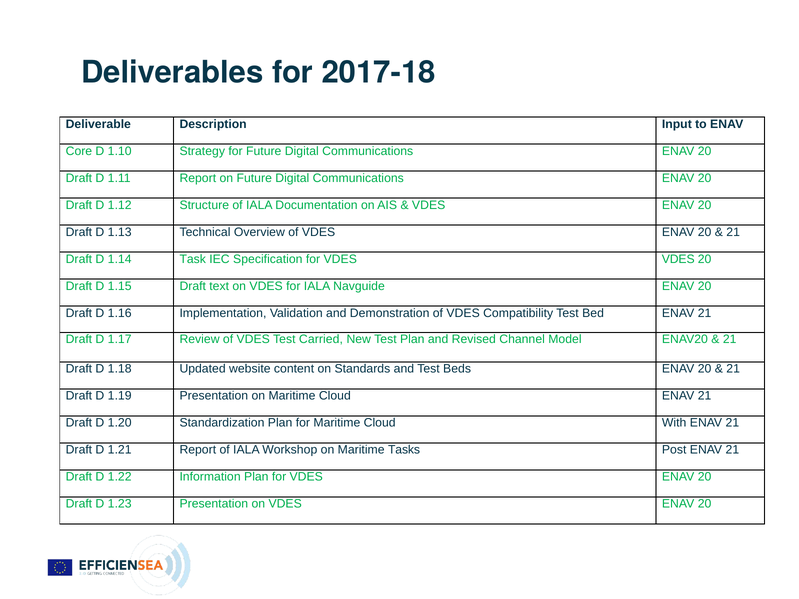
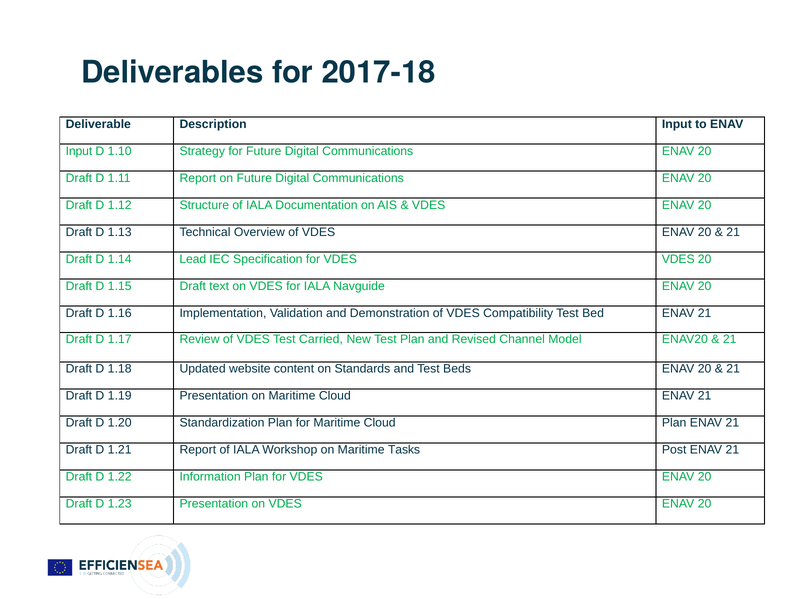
Core at (79, 151): Core -> Input
Task: Task -> Lead
Cloud With: With -> Plan
